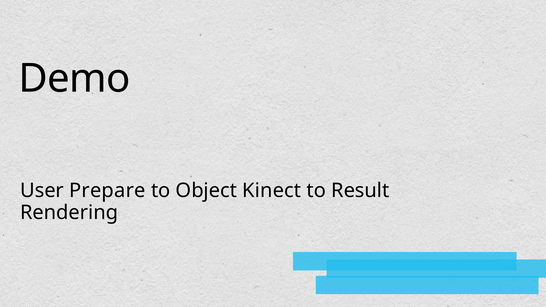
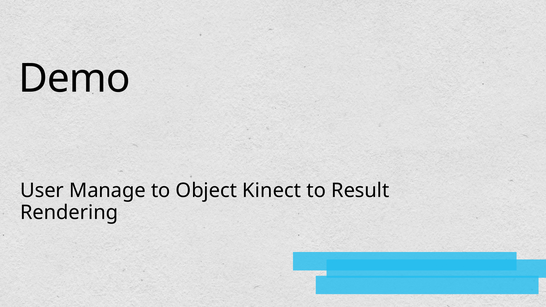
Prepare: Prepare -> Manage
